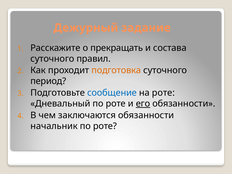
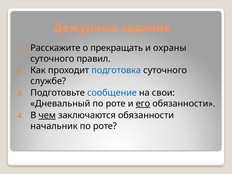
Дежурный: Дежурный -> Дежурных
состава: состава -> охраны
подготовка colour: orange -> blue
период: период -> службе
на роте: роте -> свои
чем underline: none -> present
